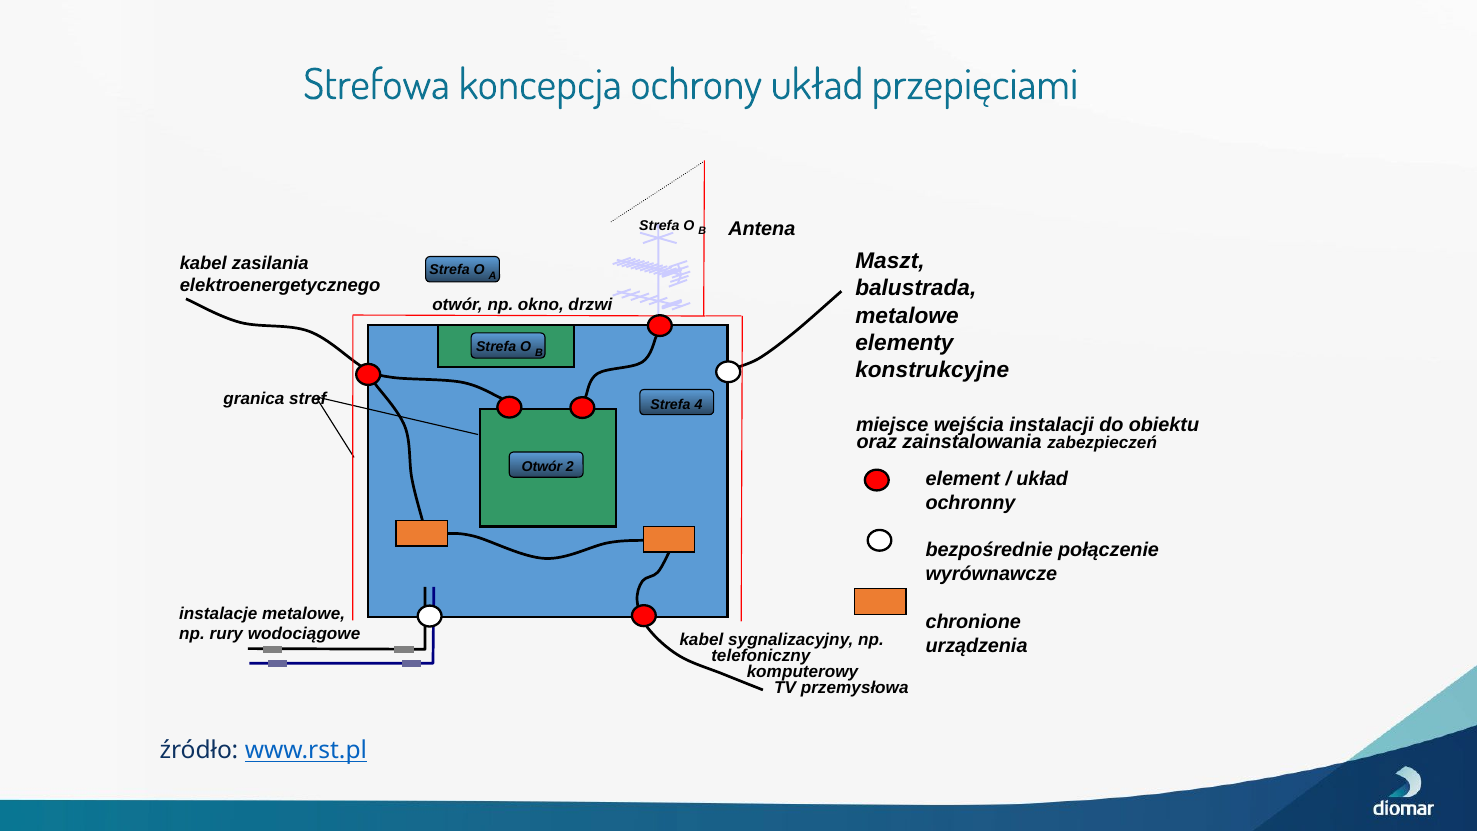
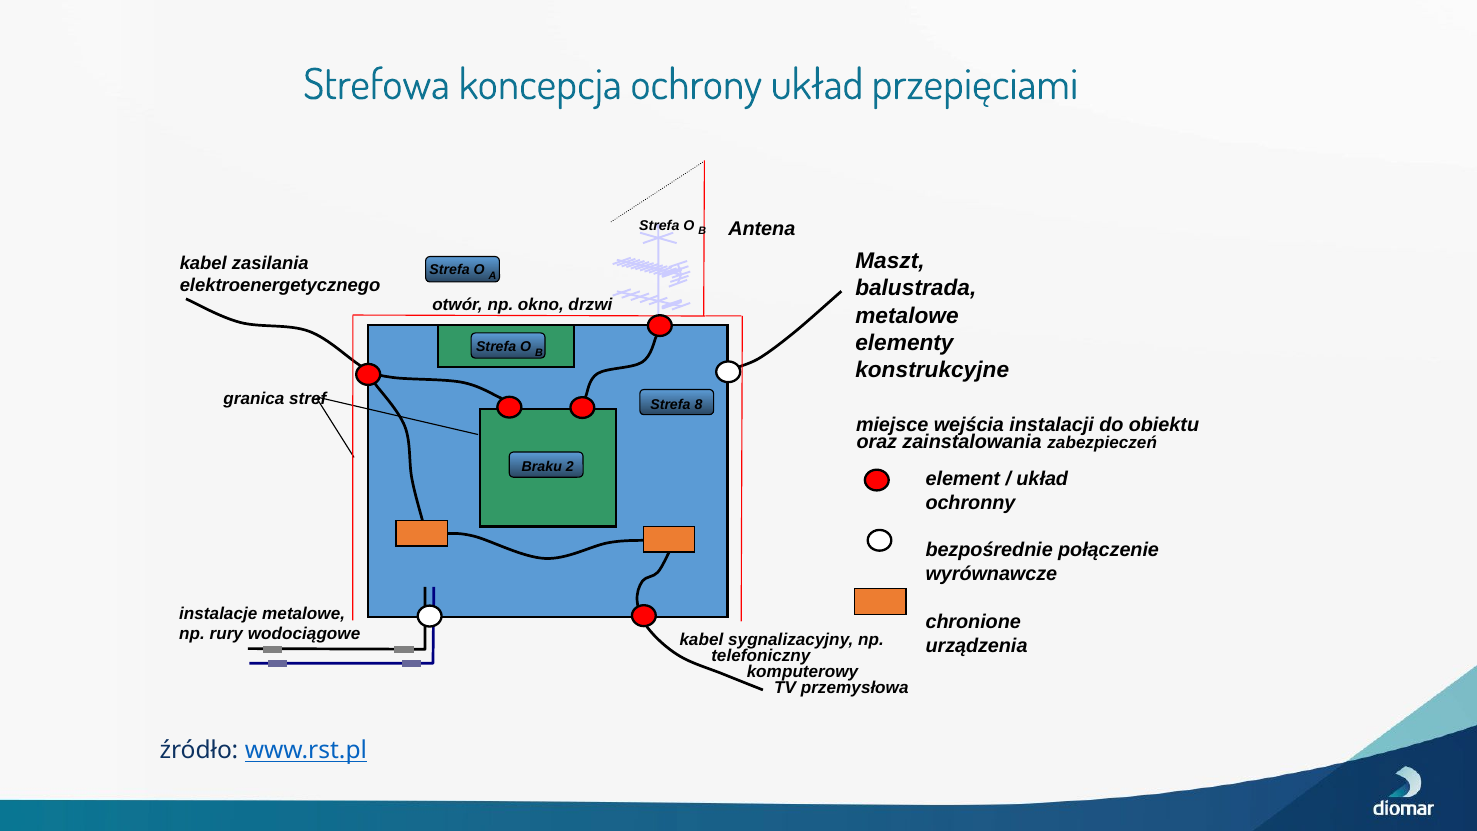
4: 4 -> 8
Otwór at (542, 466): Otwór -> Braku
